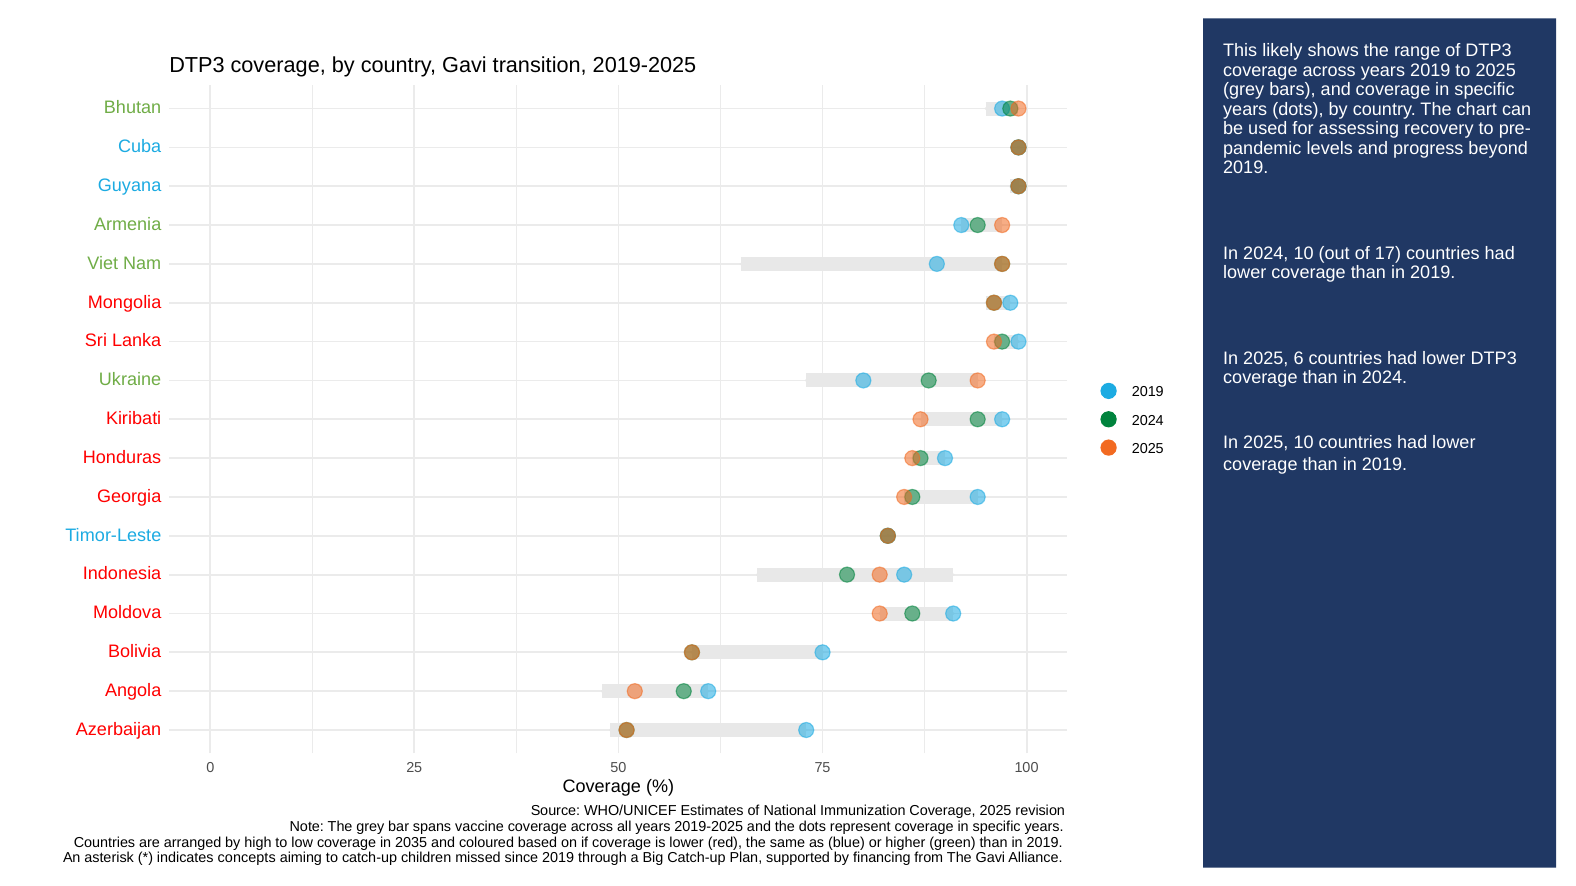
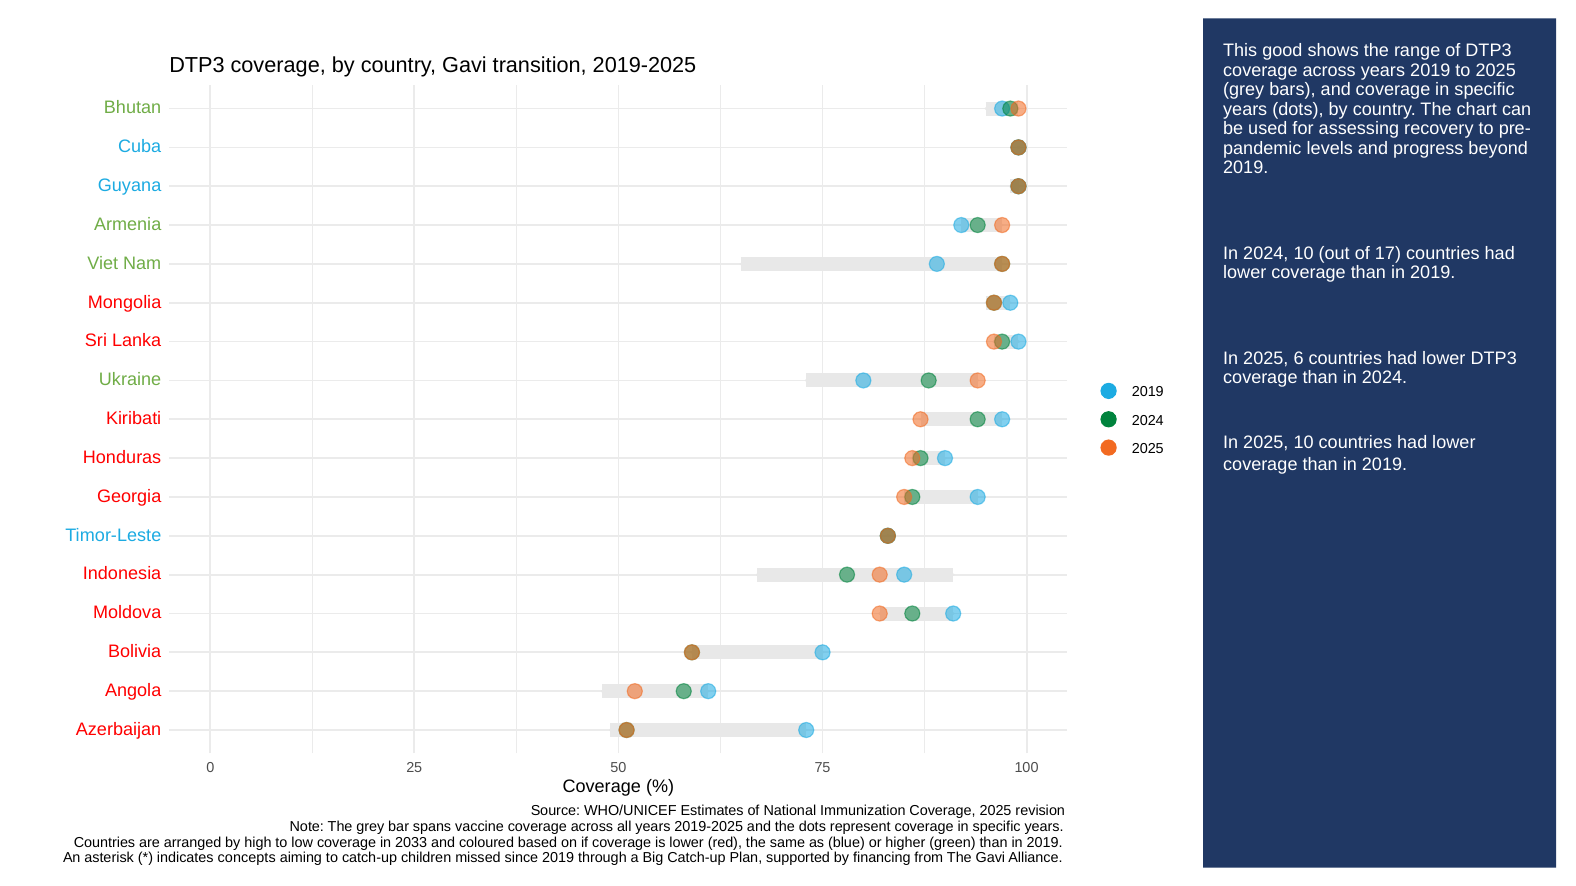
likely: likely -> good
2035: 2035 -> 2033
